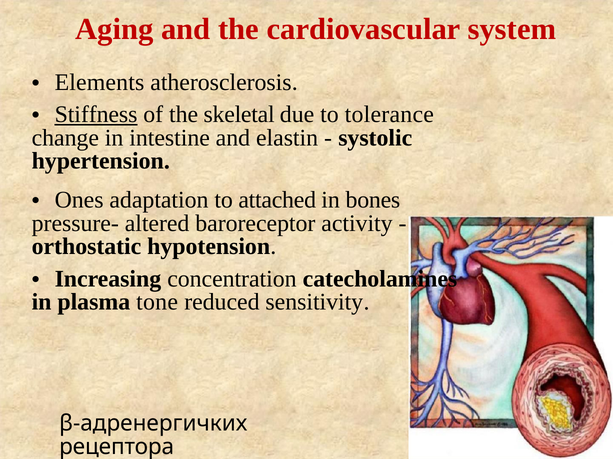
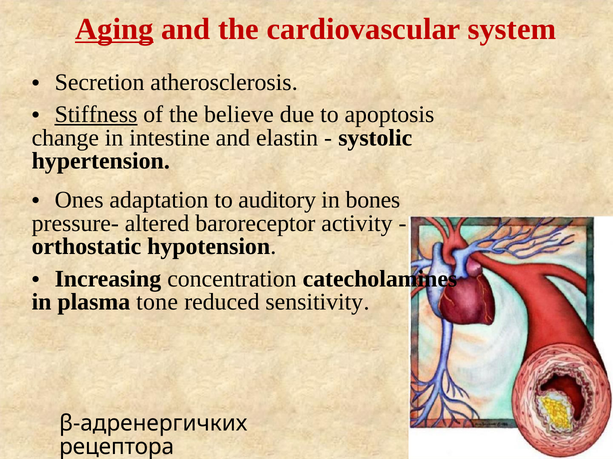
Aging underline: none -> present
Elements: Elements -> Secretion
skeletal: skeletal -> believe
tolerance: tolerance -> apoptosis
attached: attached -> auditory
